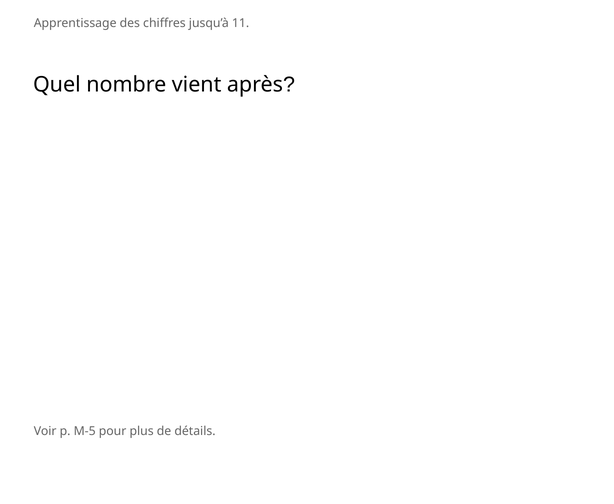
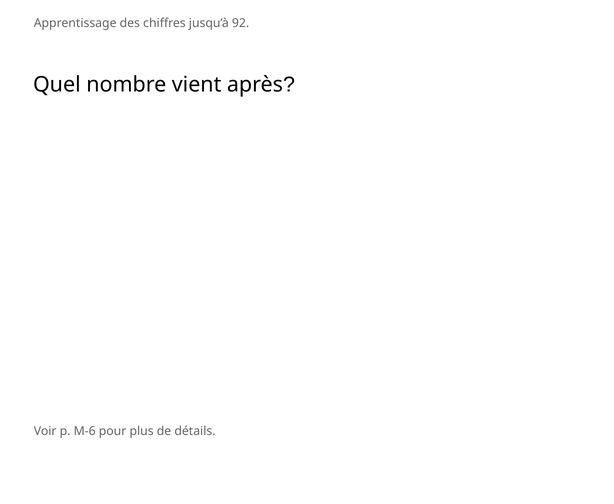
11: 11 -> 92
M-5: M-5 -> M-6
